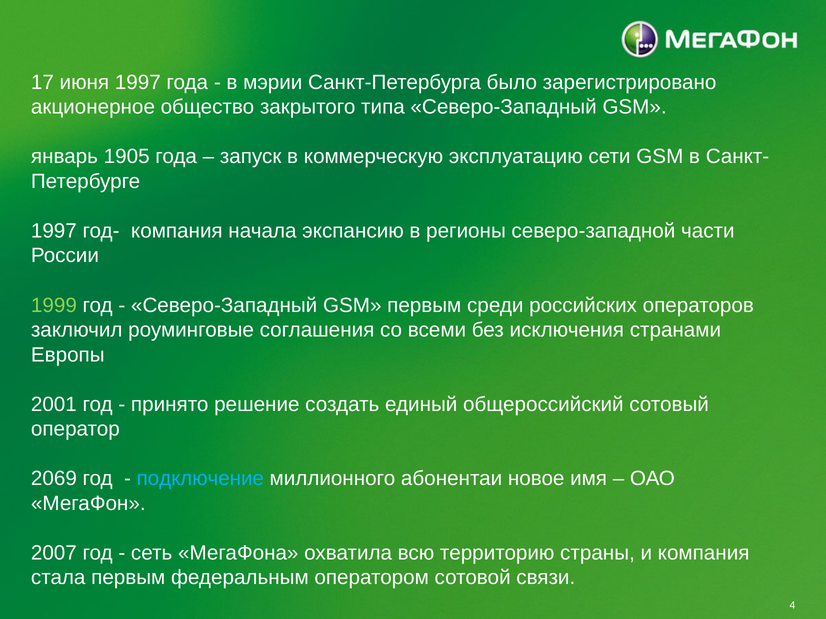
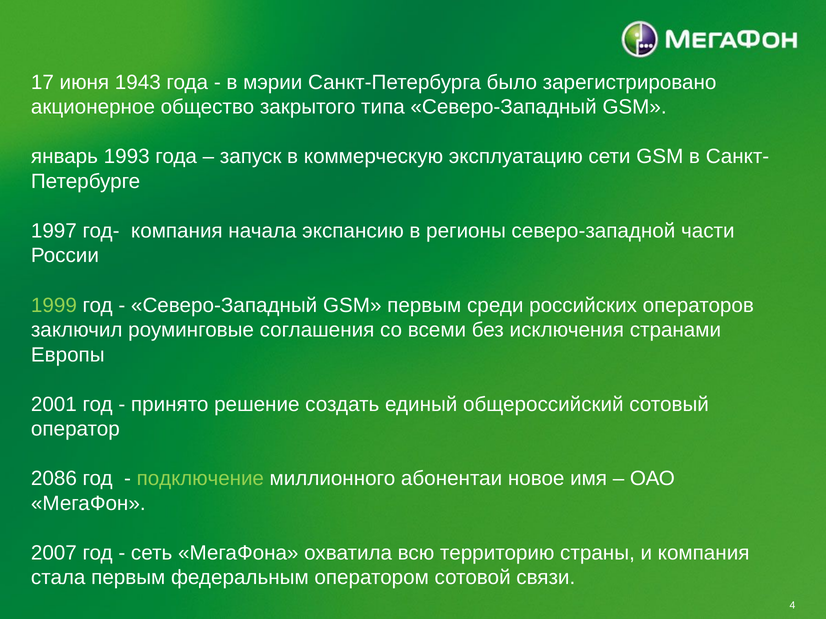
июня 1997: 1997 -> 1943
1905: 1905 -> 1993
2069: 2069 -> 2086
подключение colour: light blue -> light green
